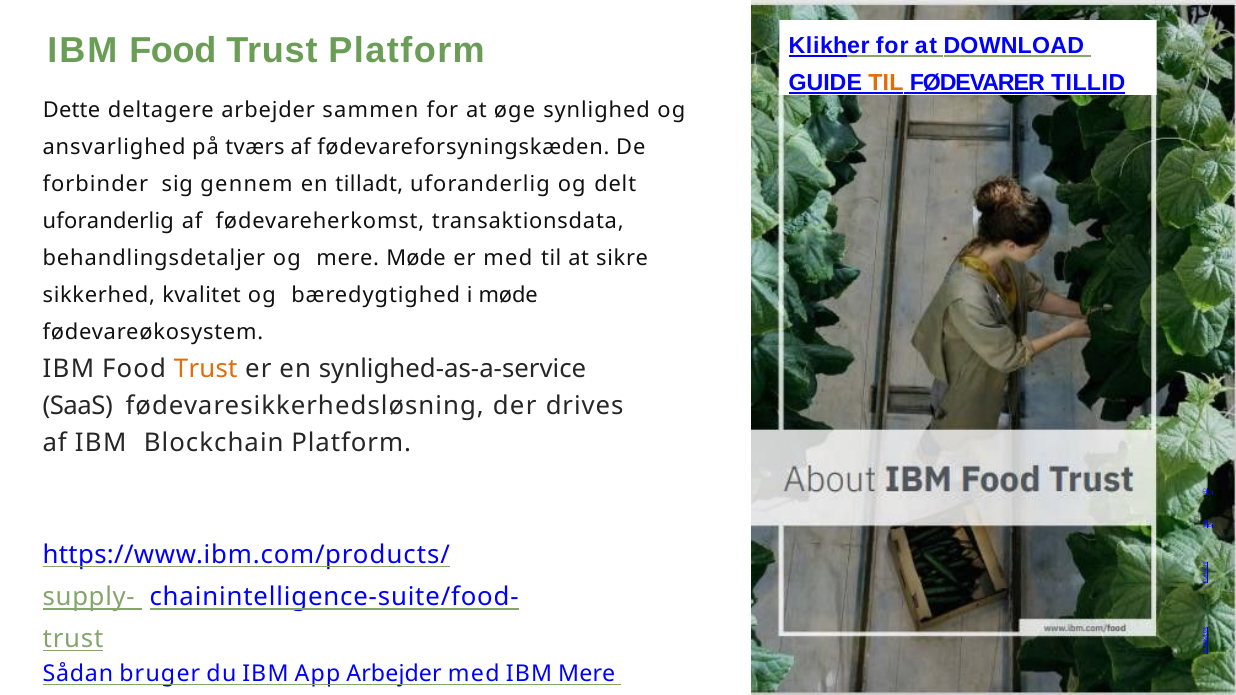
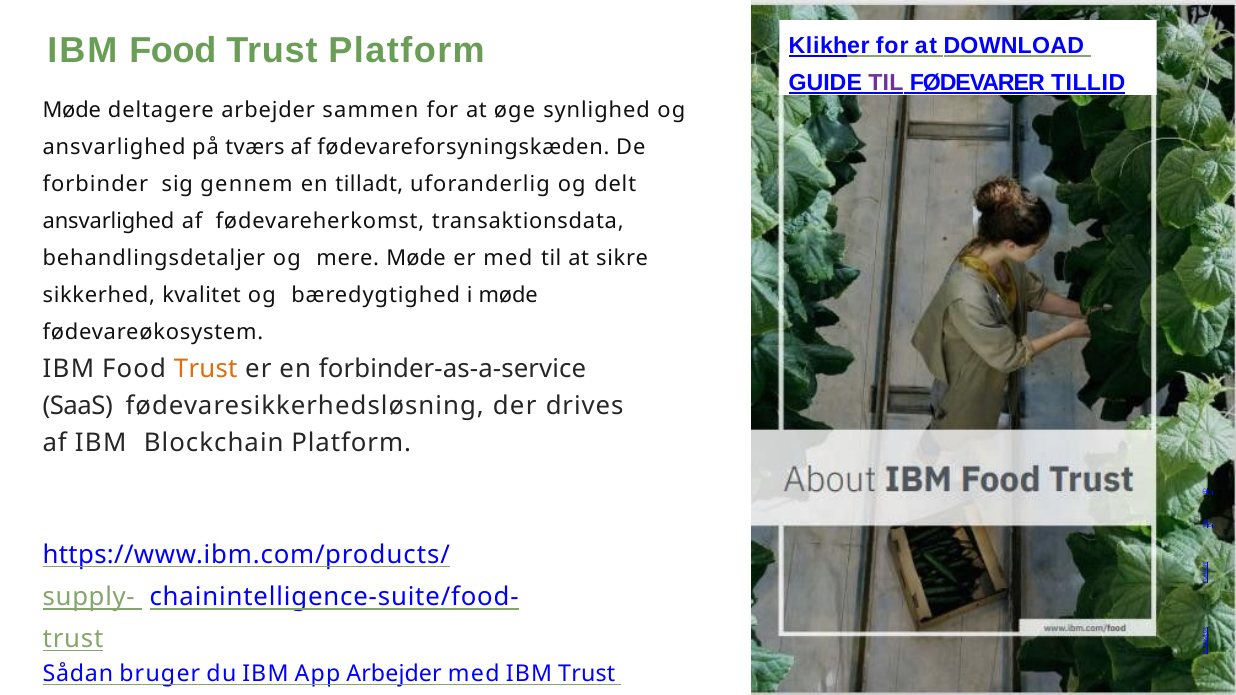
TIL at (886, 83) colour: orange -> purple
Dette at (72, 111): Dette -> Møde
uforanderlig at (108, 222): uforanderlig -> ansvarlighed
synlighed-as-a-service: synlighed-as-a-service -> forbinder-as-a-service
IBM Mere: Mere -> Trust
